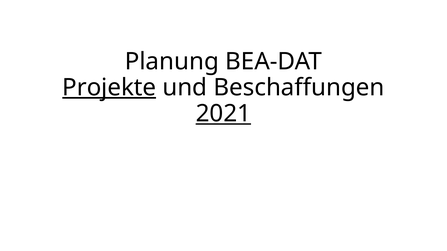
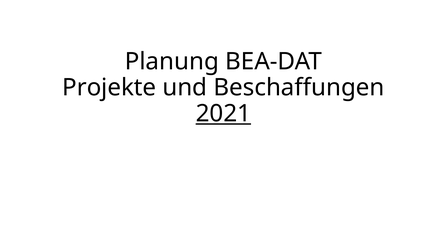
Projekte underline: present -> none
